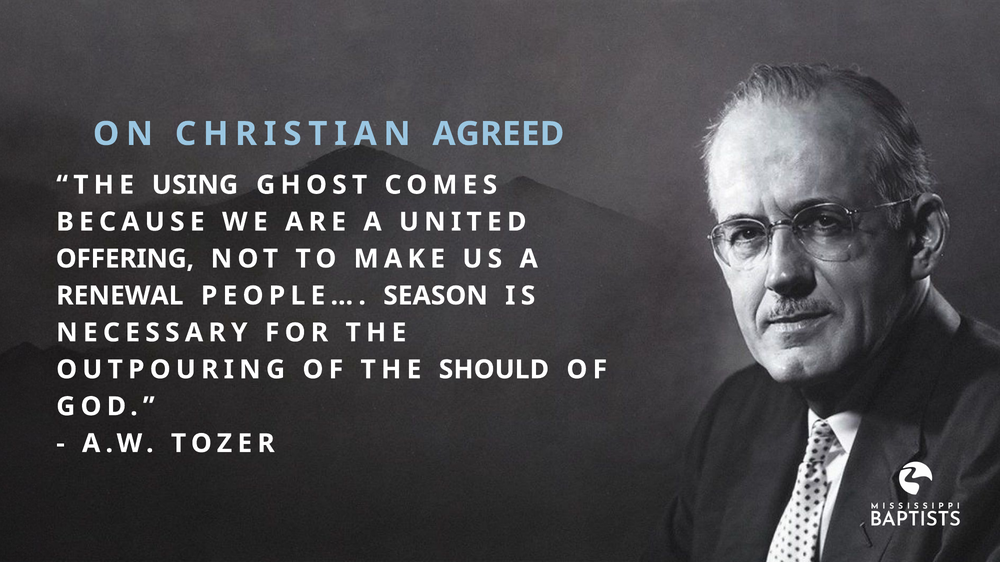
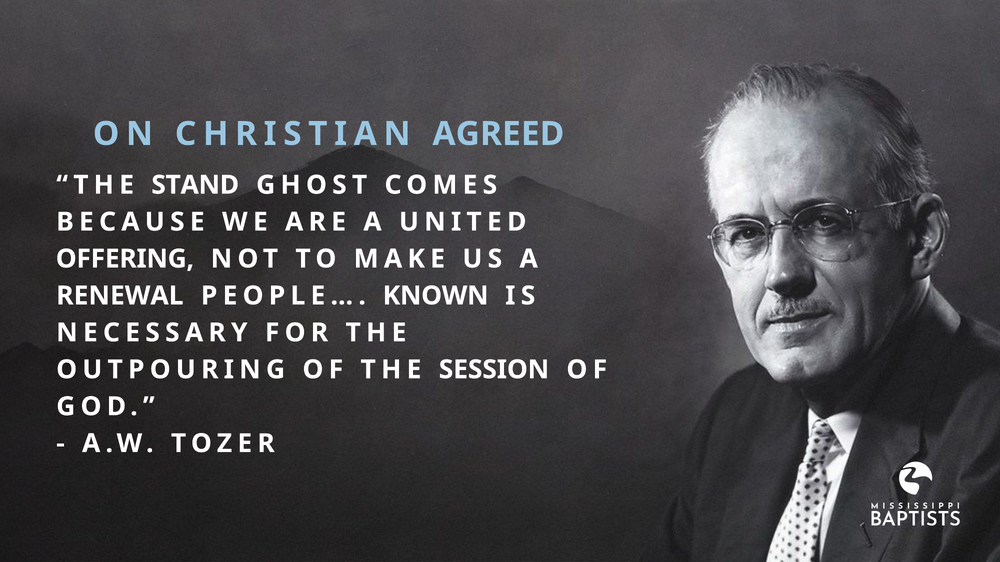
USING: USING -> STAND
SEASON: SEASON -> KNOWN
SHOULD: SHOULD -> SESSION
